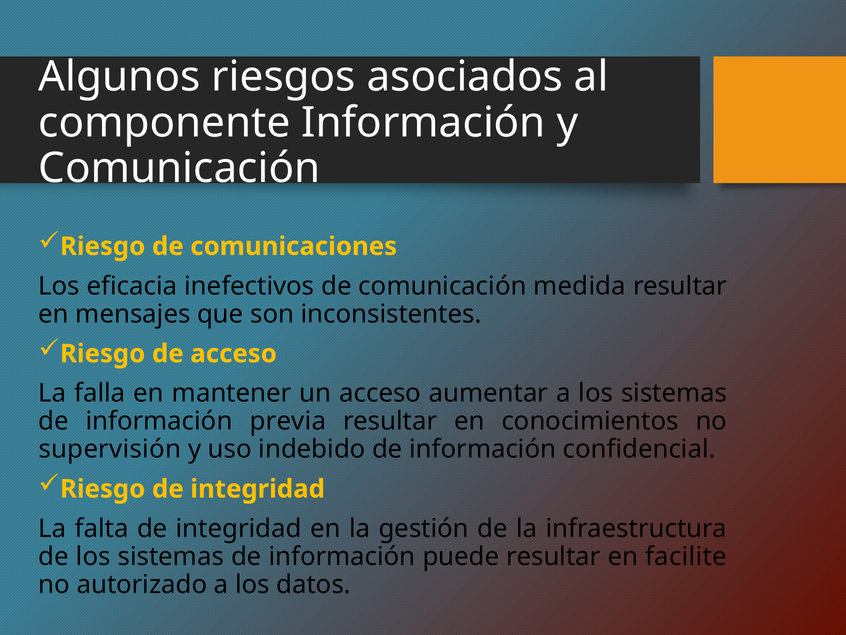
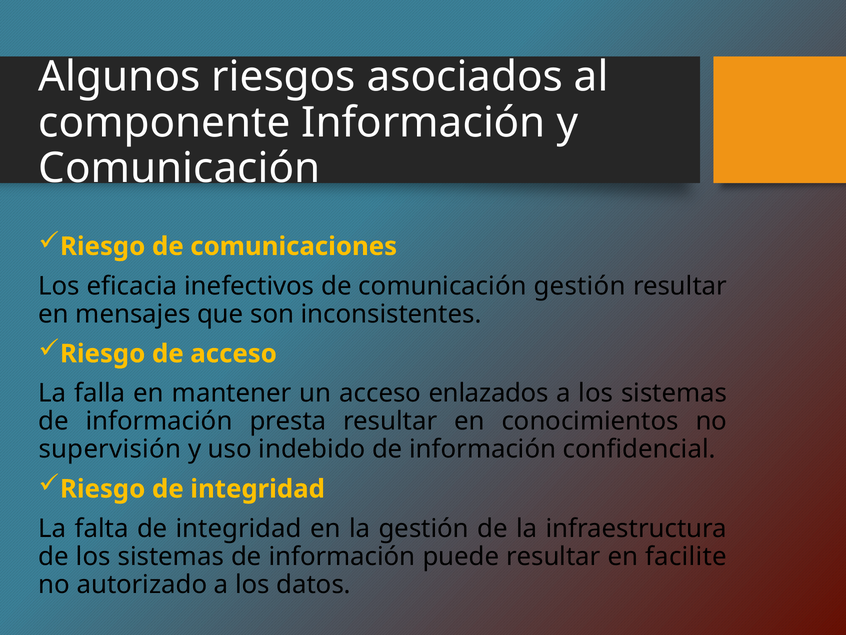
comunicación medida: medida -> gestión
aumentar: aumentar -> enlazados
previa: previa -> presta
